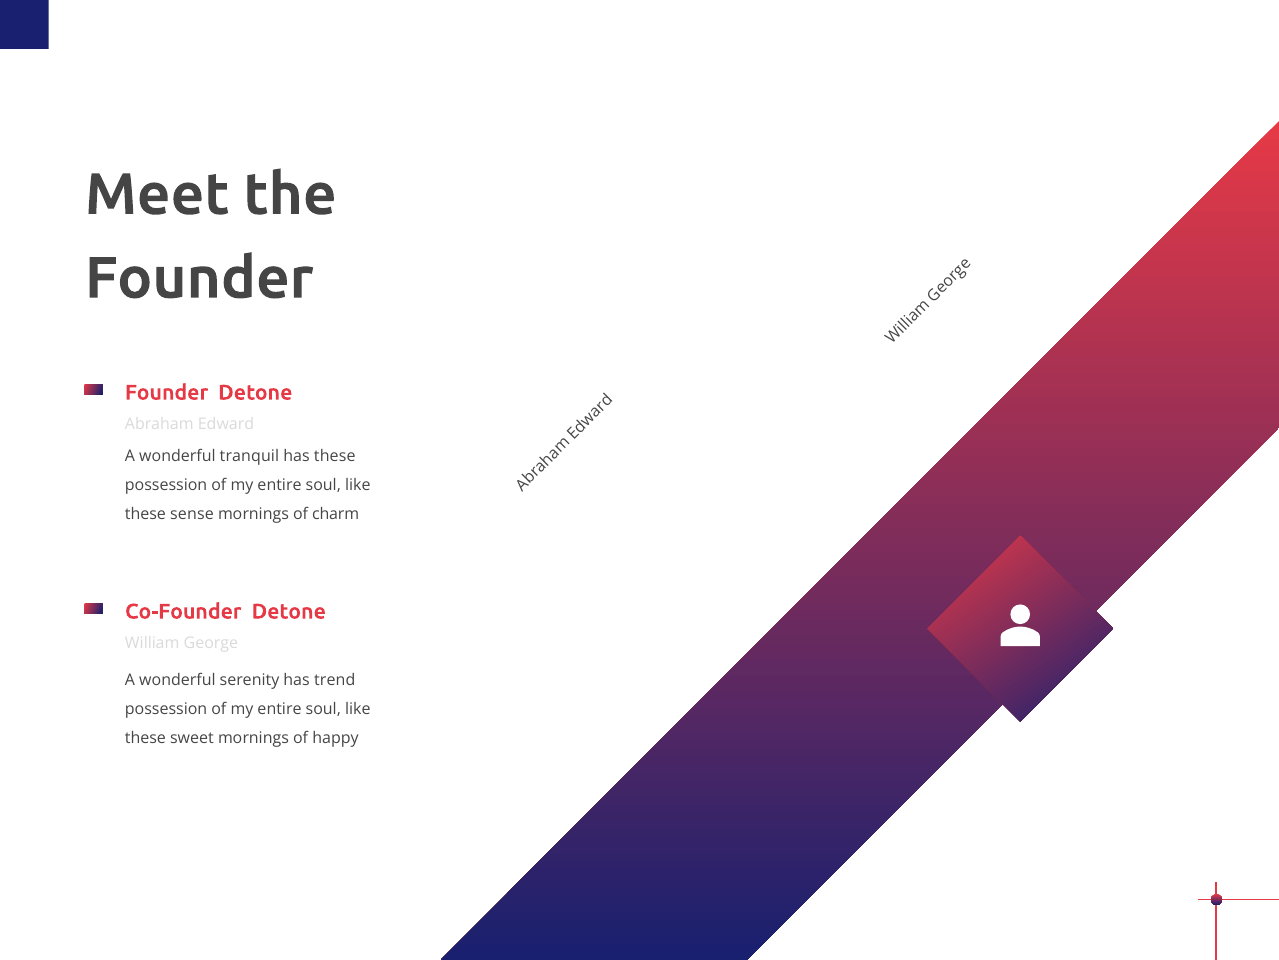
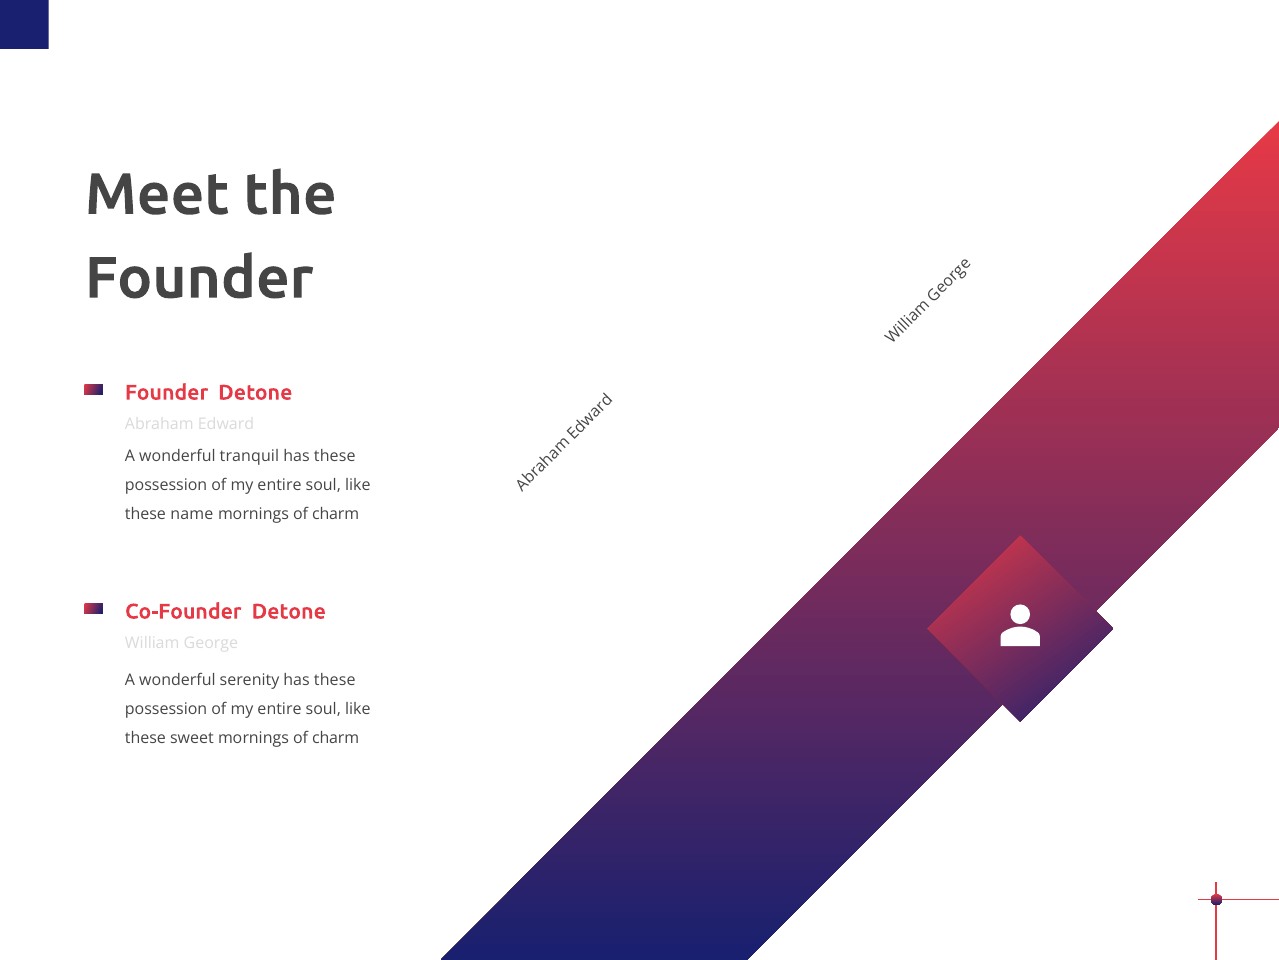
sense: sense -> name
serenity has trend: trend -> these
sweet mornings of happy: happy -> charm
